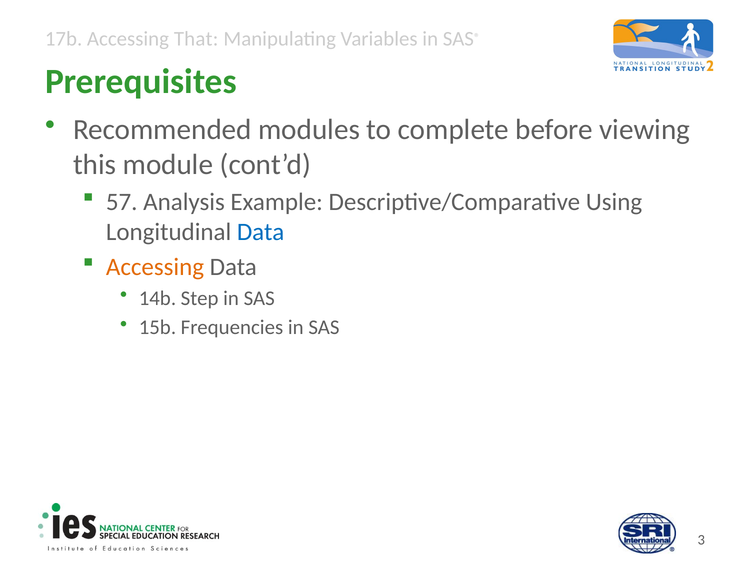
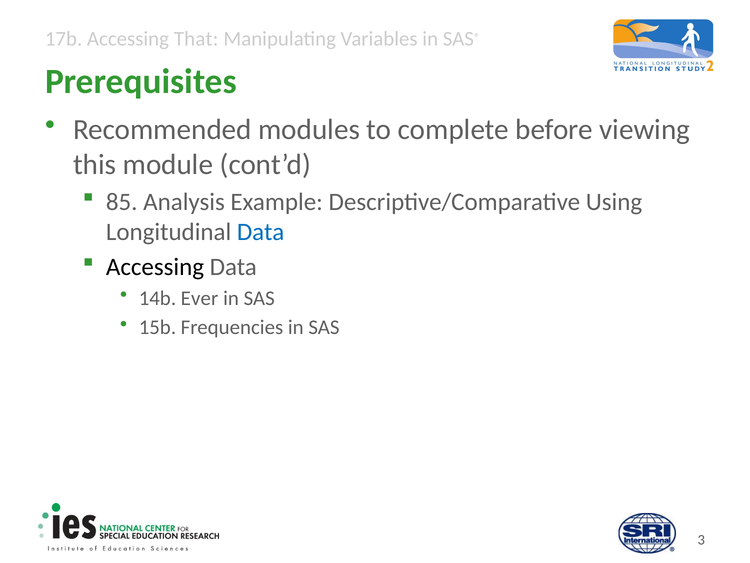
57: 57 -> 85
Accessing at (155, 267) colour: orange -> black
Step: Step -> Ever
